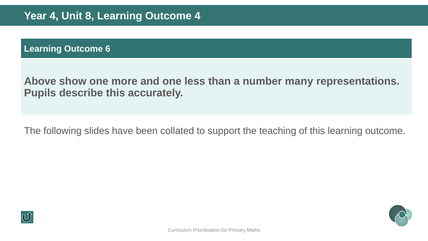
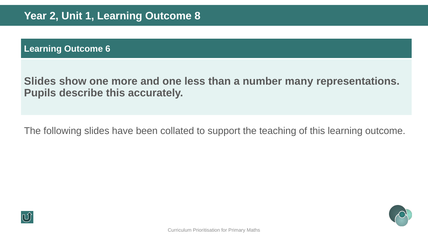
Year 4: 4 -> 2
8: 8 -> 1
Outcome 4: 4 -> 8
Above at (40, 81): Above -> Slides
